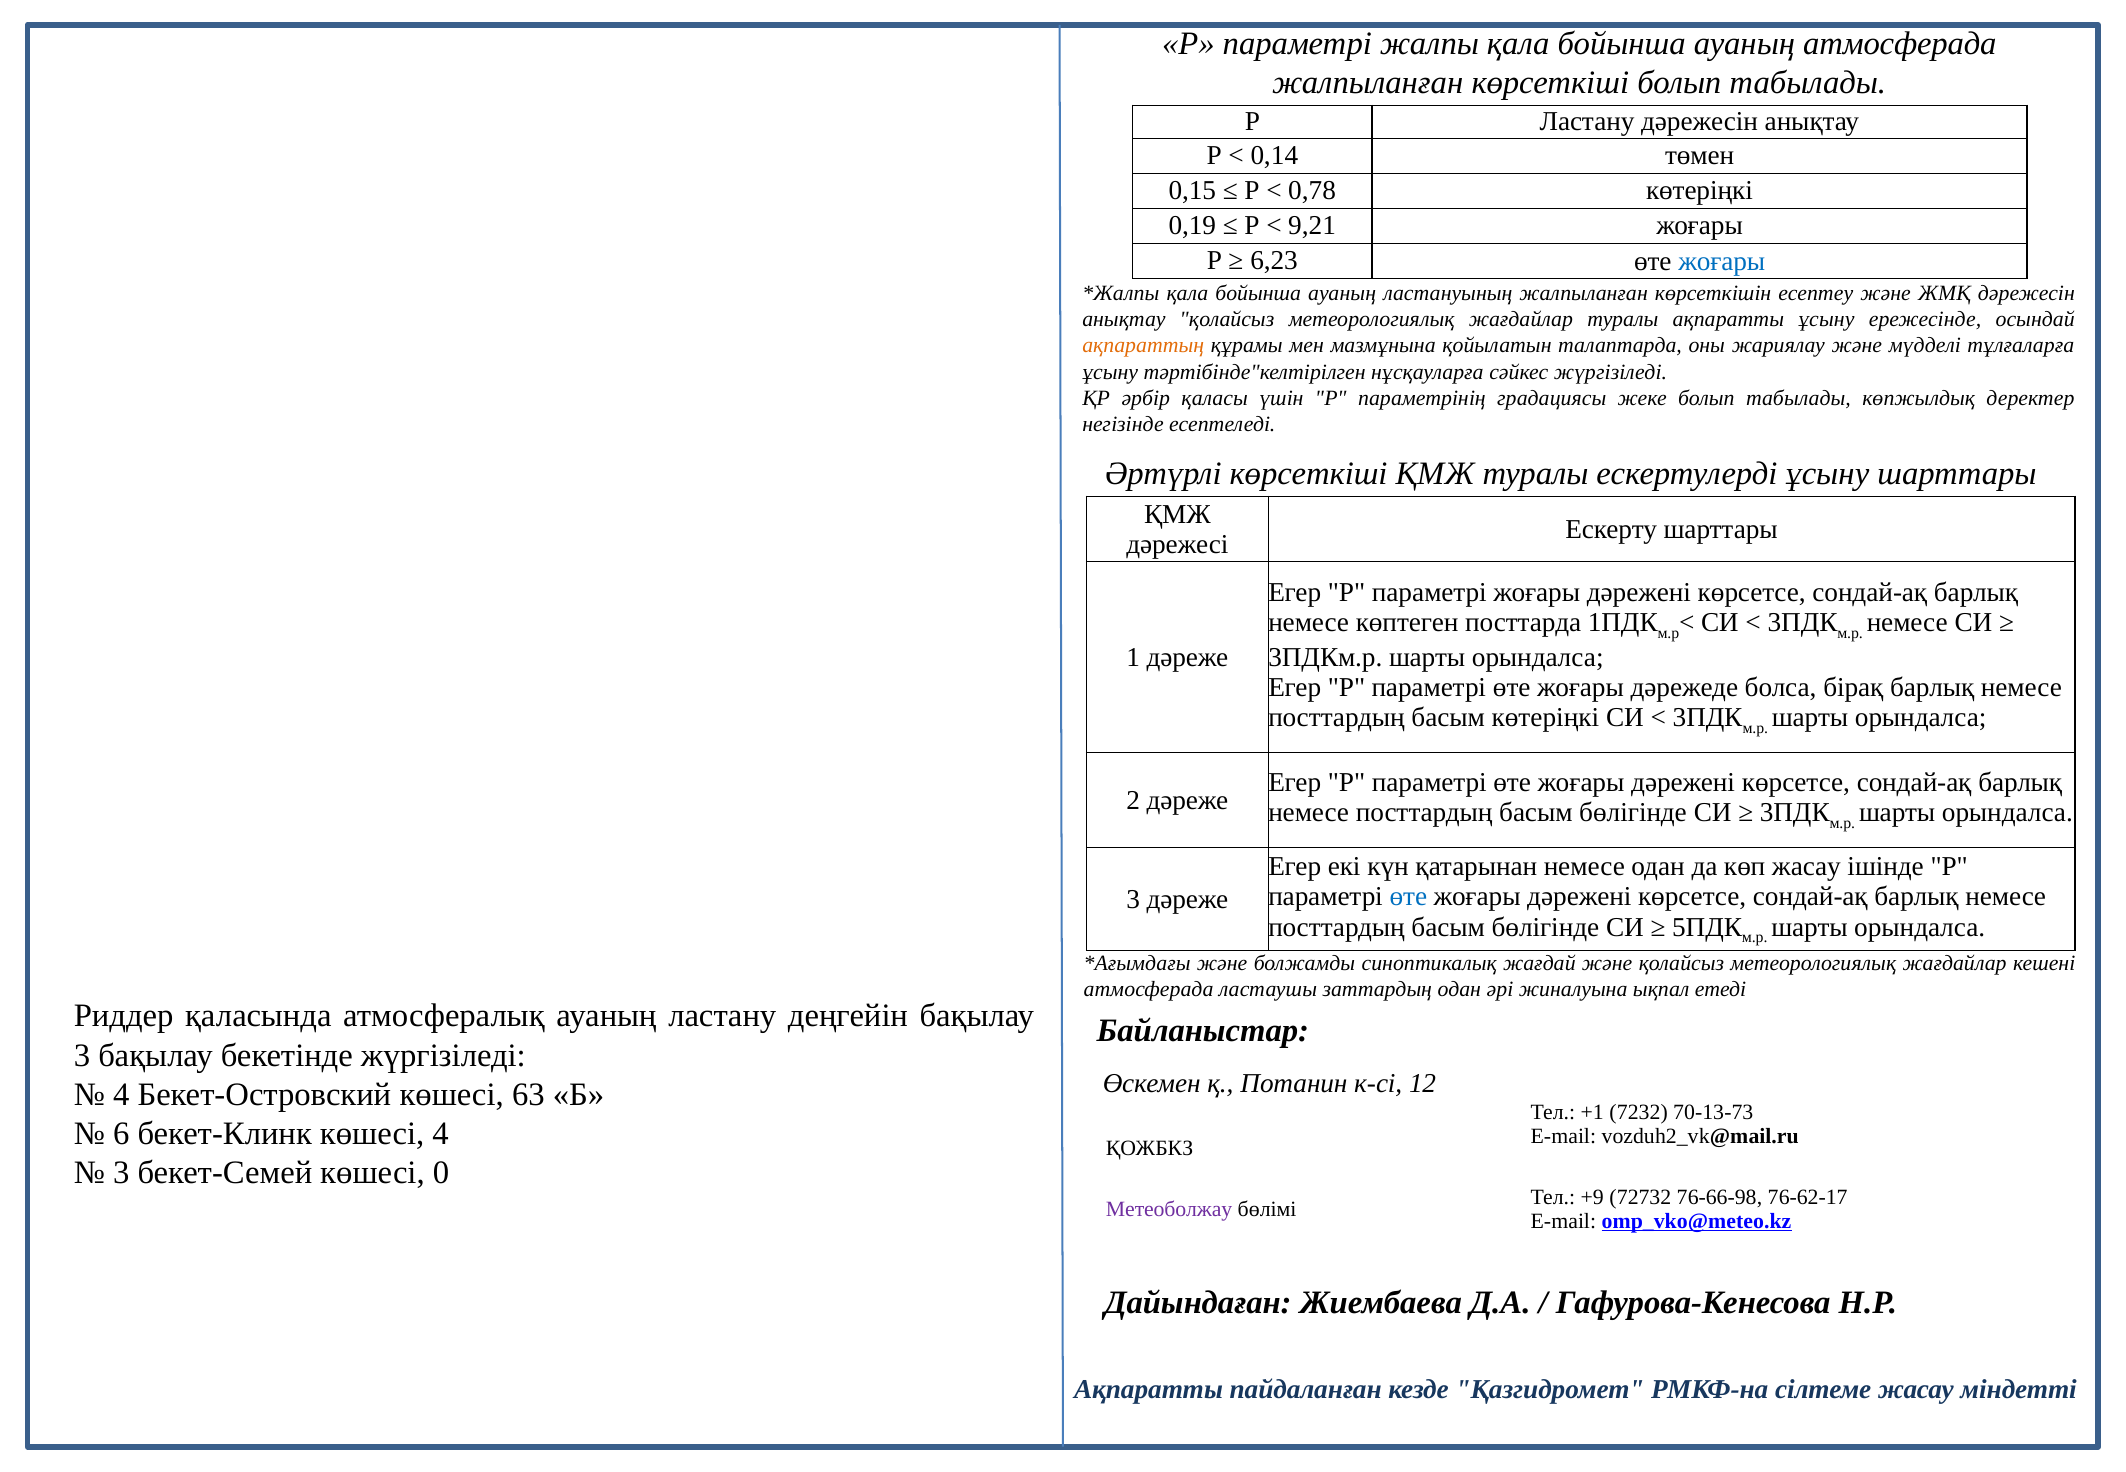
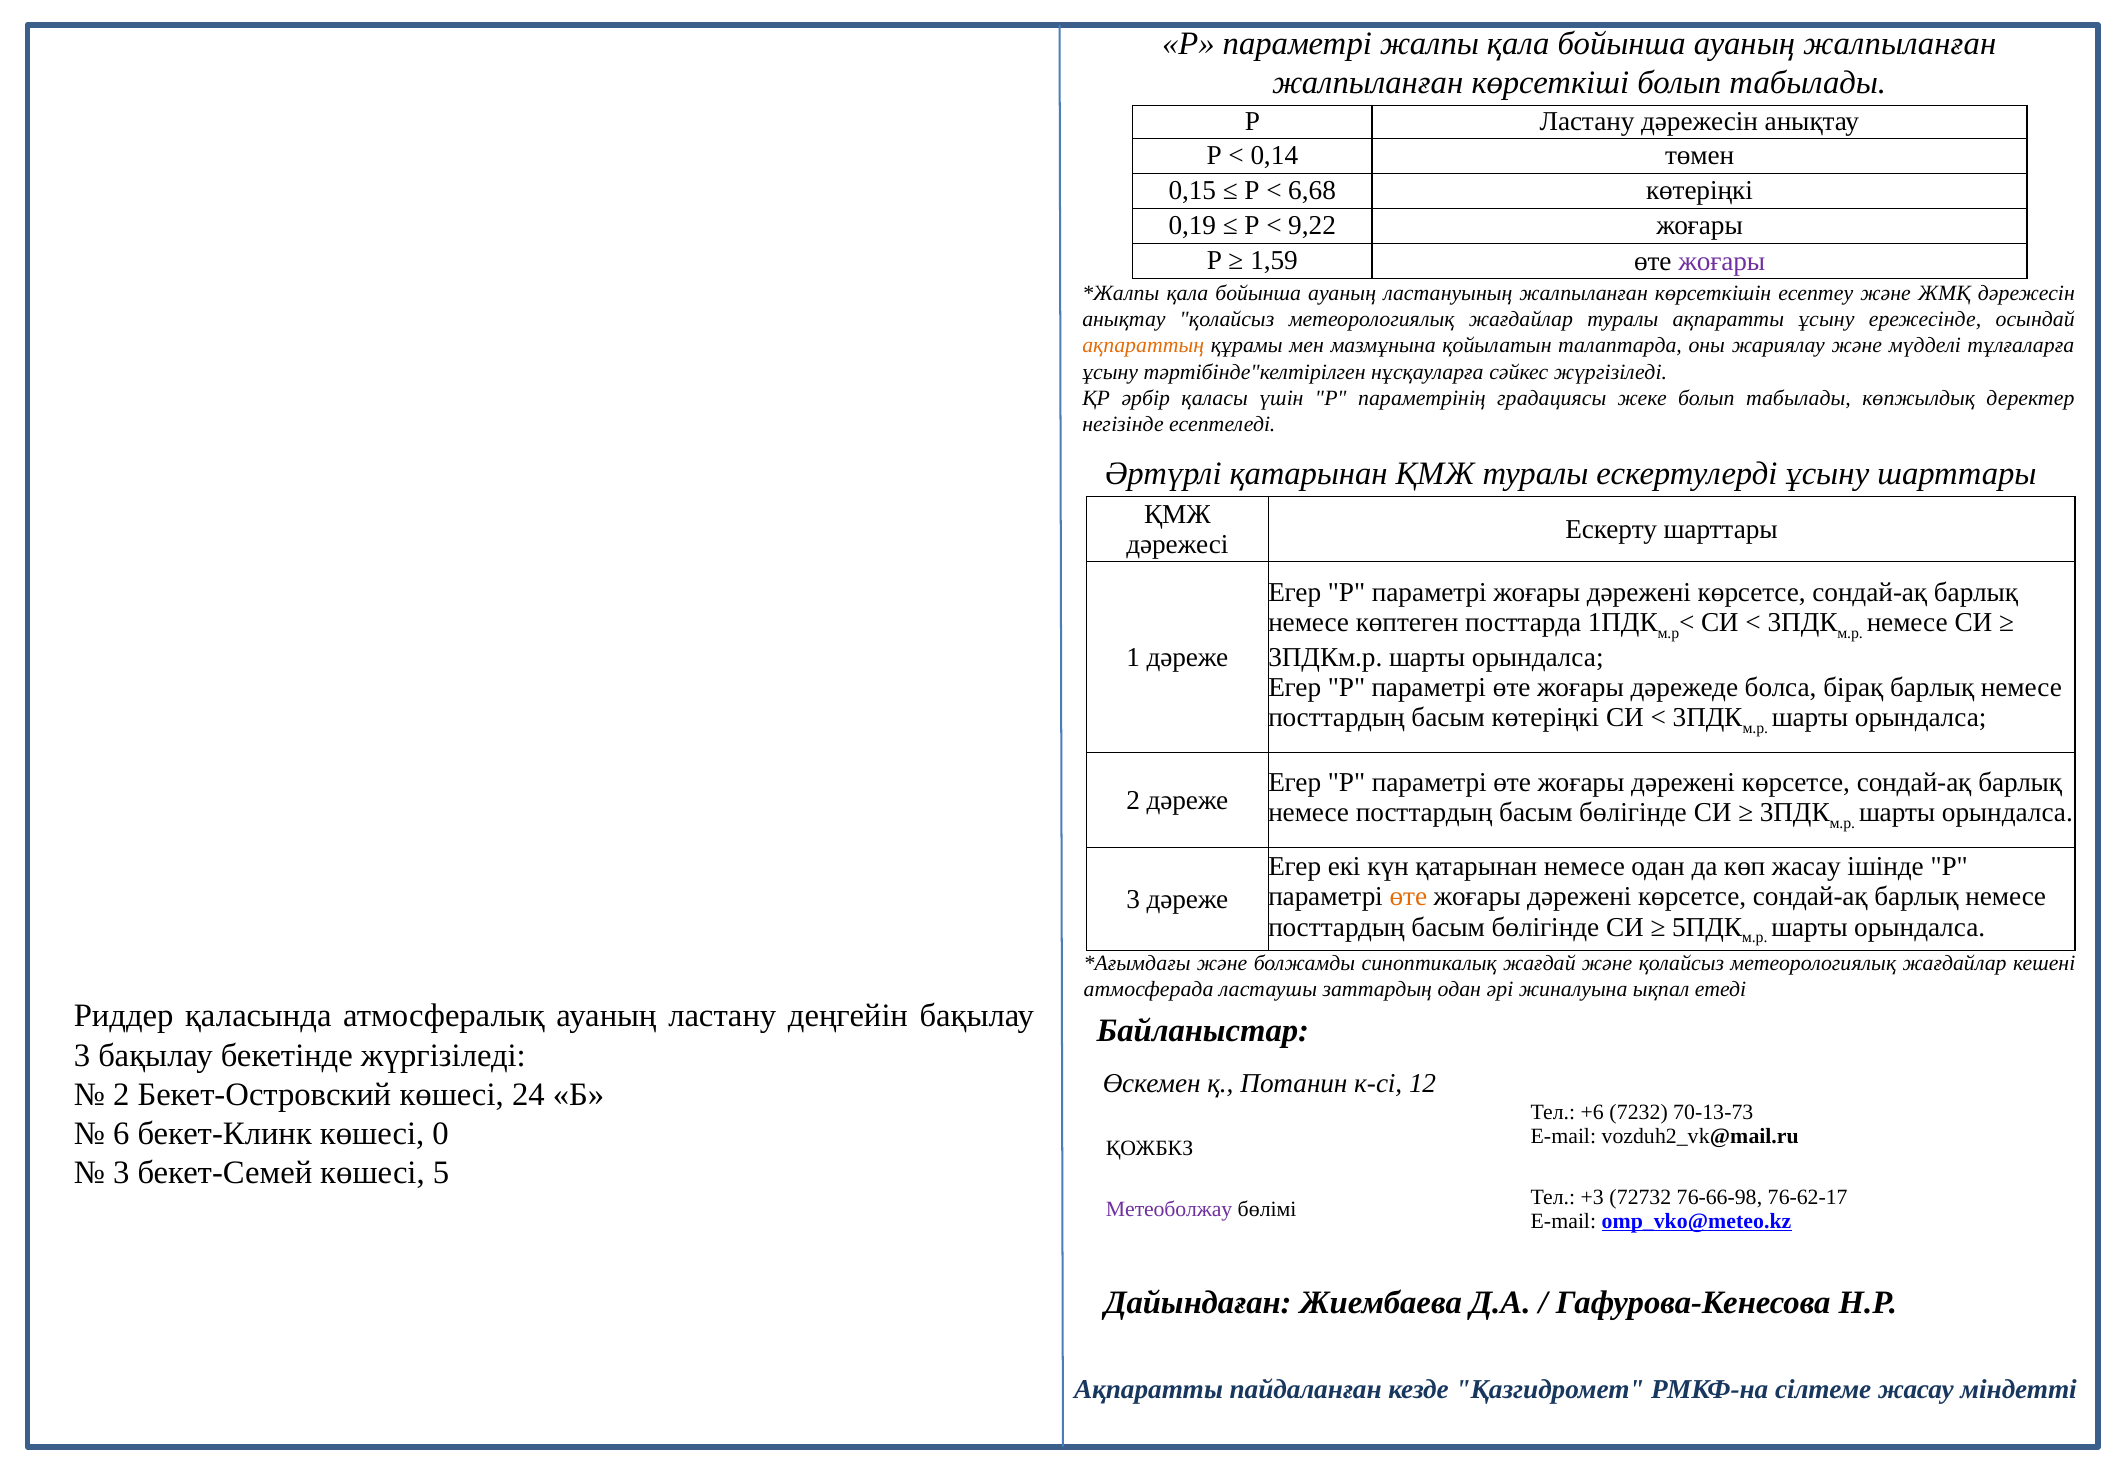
ауаның атмосферада: атмосферада -> жалпыланған
0,78: 0,78 -> 6,68
9,21: 9,21 -> 9,22
6,23: 6,23 -> 1,59
жоғары at (1722, 261) colour: blue -> purple
Әртүрлі көрсеткіші: көрсеткіші -> қатарынан
өте at (1408, 897) colour: blue -> orange
4 at (121, 1095): 4 -> 2
63: 63 -> 24
+1: +1 -> +6
көшесі 4: 4 -> 0
0: 0 -> 5
+9: +9 -> +3
